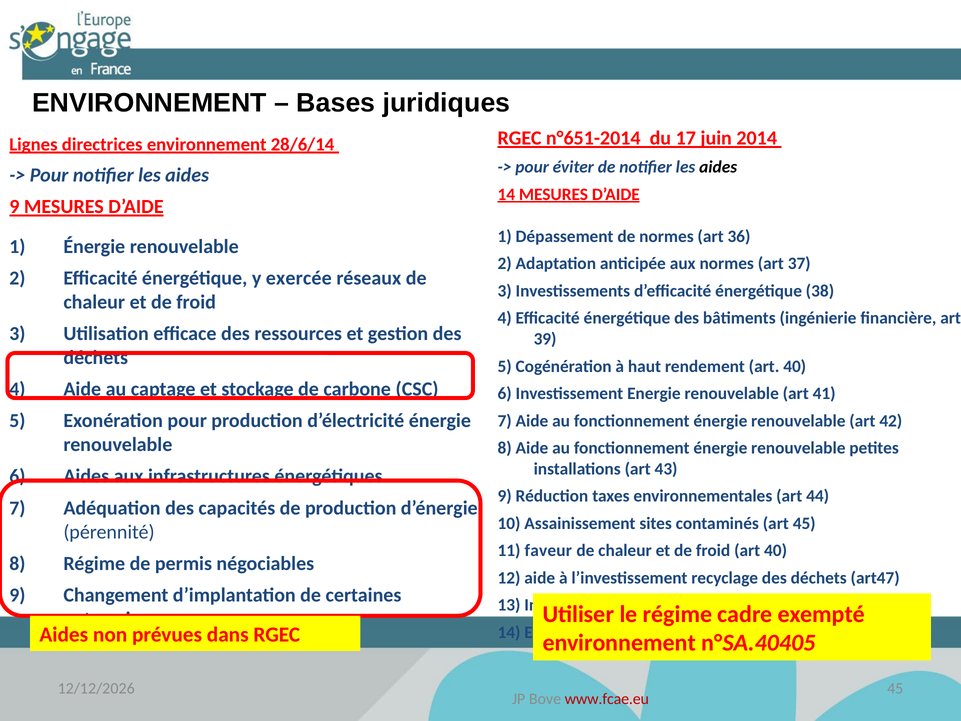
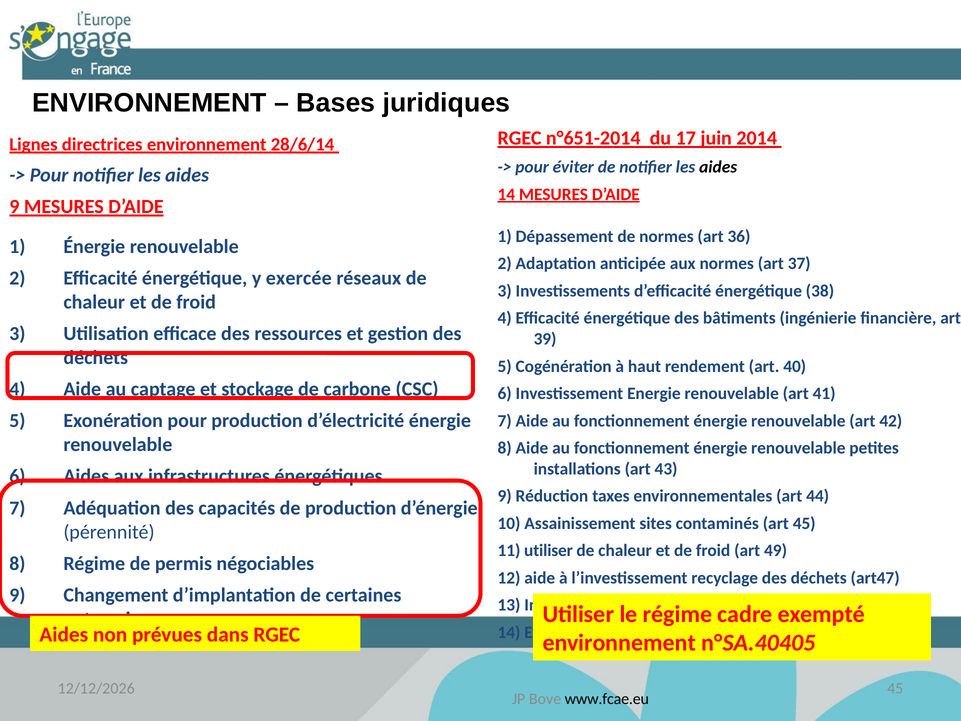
11 faveur: faveur -> utiliser
froid art 40: 40 -> 49
www.fcae.eu colour: red -> black
